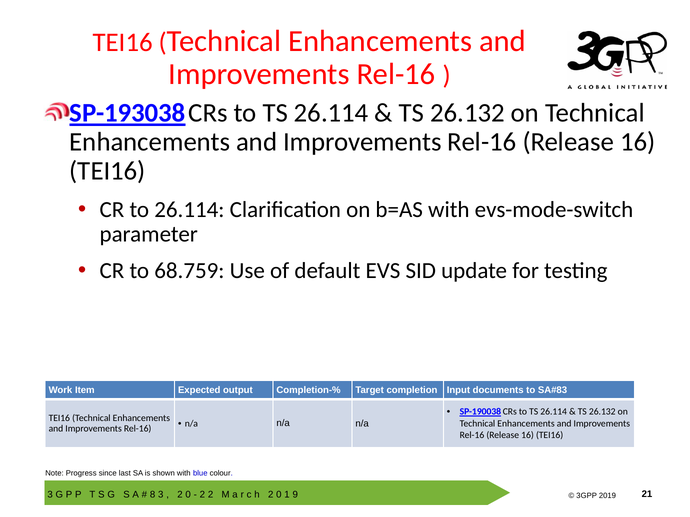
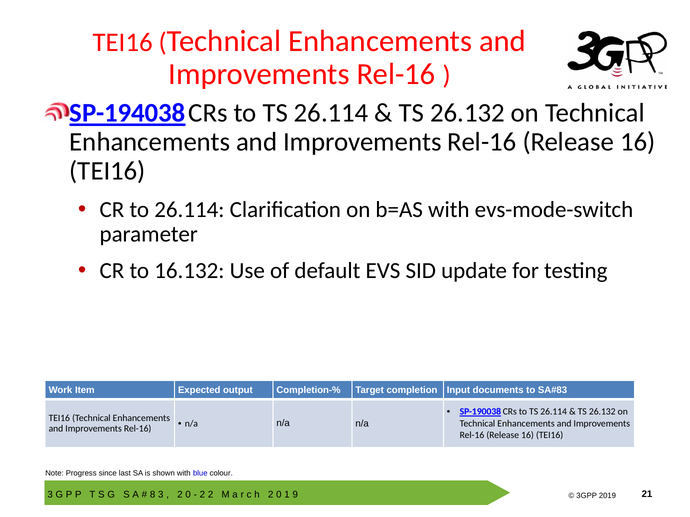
SP-193038: SP-193038 -> SP-194038
68.759: 68.759 -> 16.132
